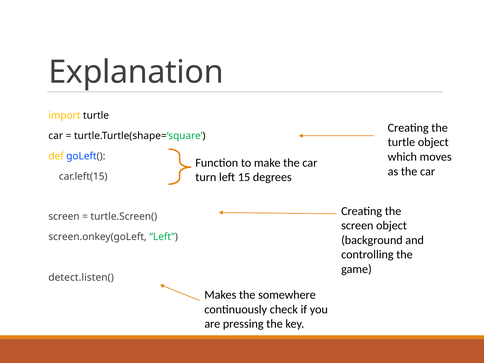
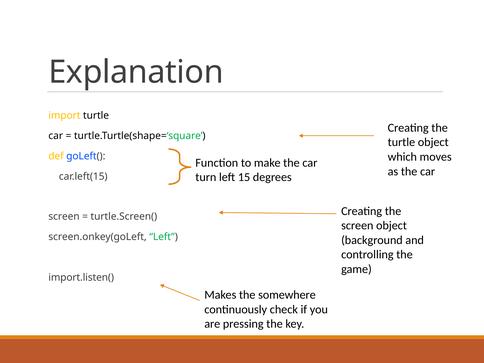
detect.listen(: detect.listen( -> import.listen(
